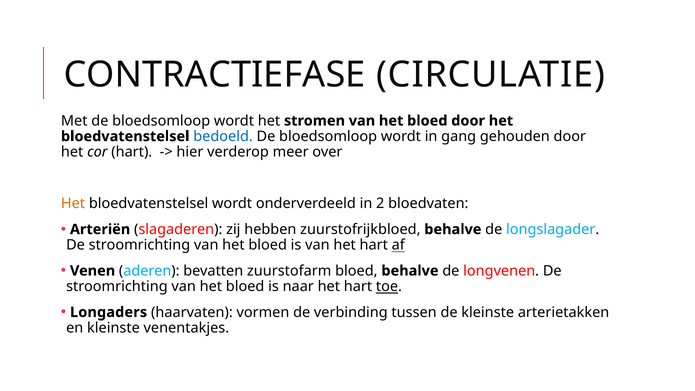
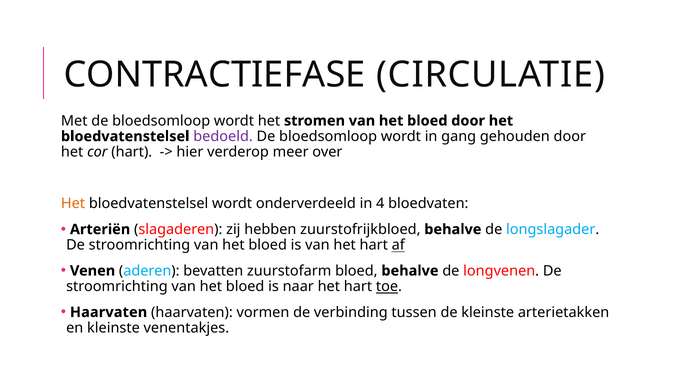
bedoeld colour: blue -> purple
2: 2 -> 4
Longaders at (109, 312): Longaders -> Haarvaten
